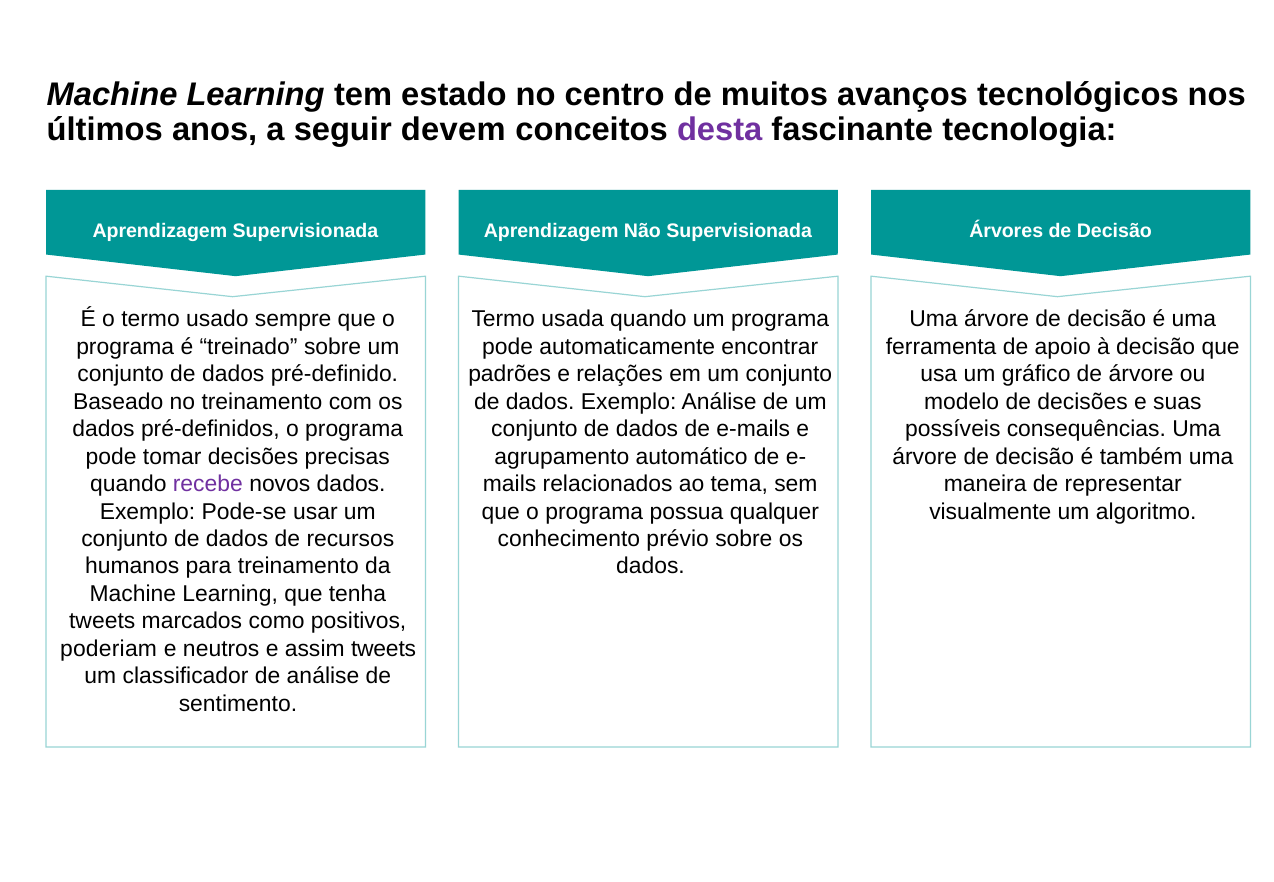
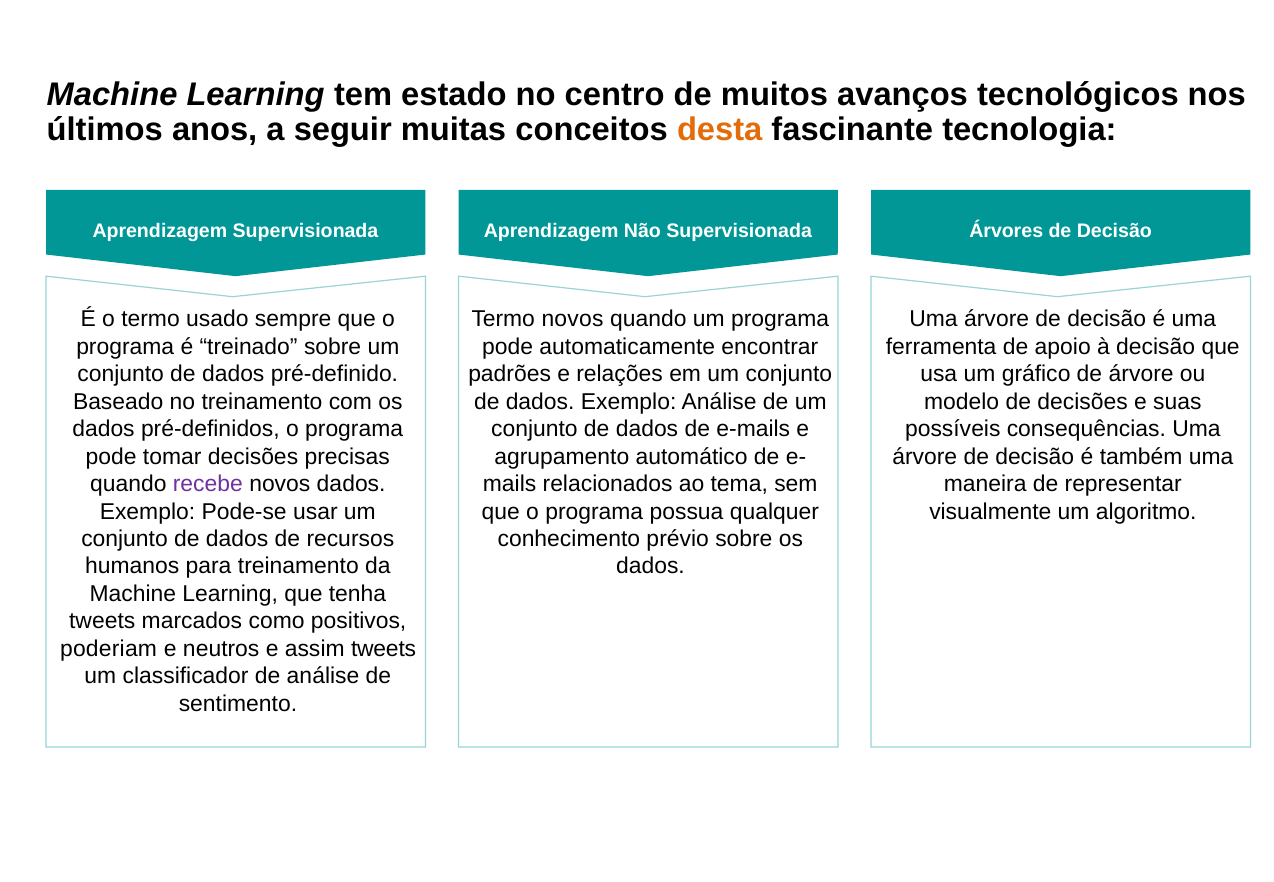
devem: devem -> muitas
desta colour: purple -> orange
Termo usada: usada -> novos
